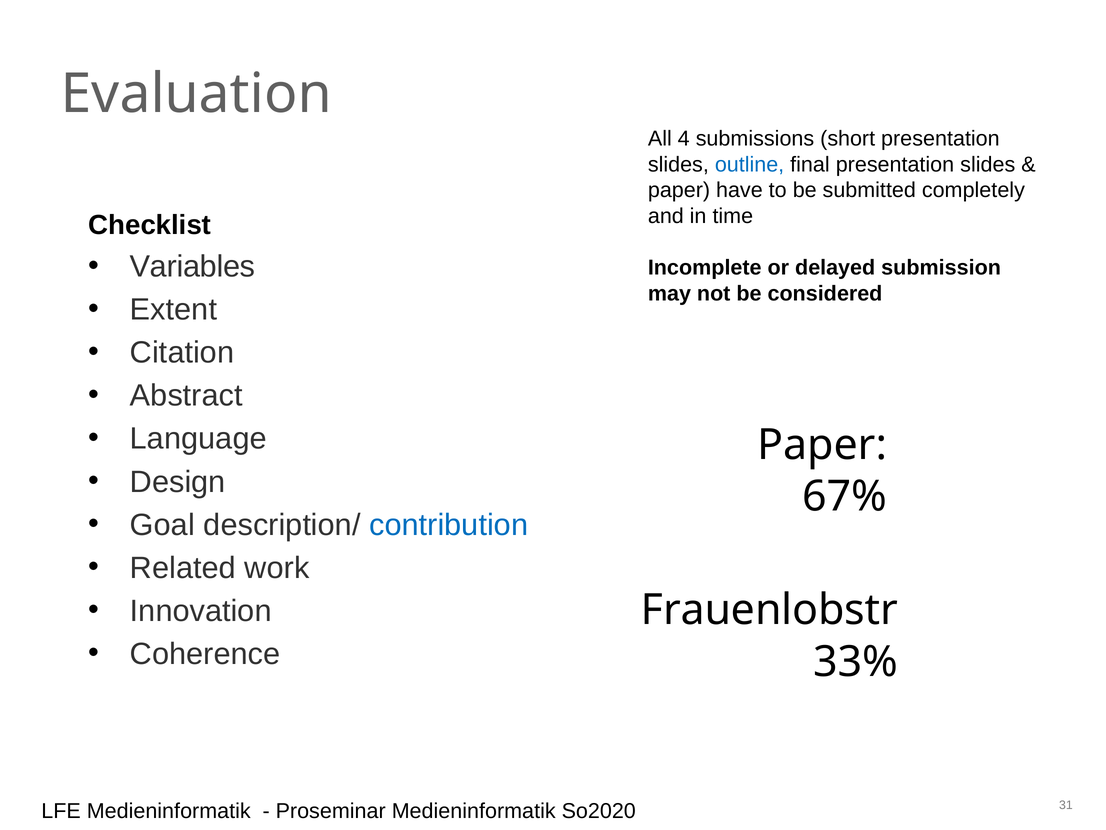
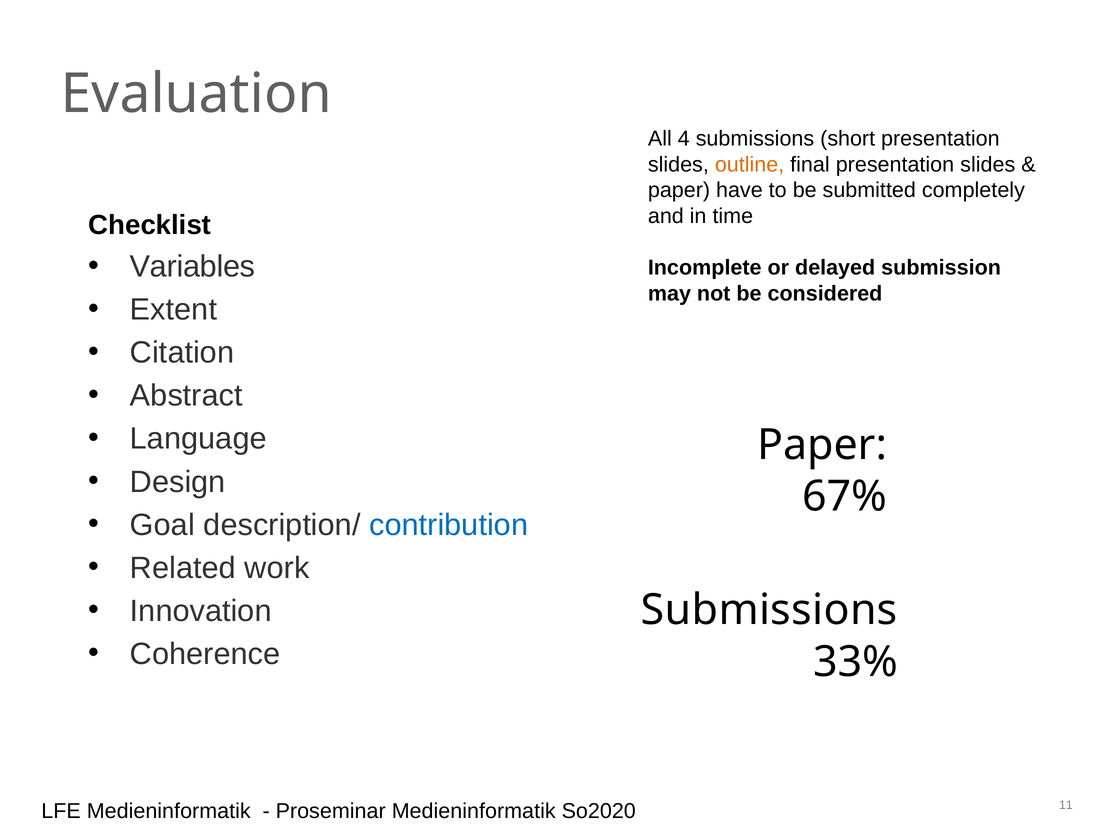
outline colour: blue -> orange
Frauenlobstr at (769, 610): Frauenlobstr -> Submissions
31: 31 -> 11
